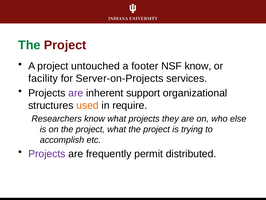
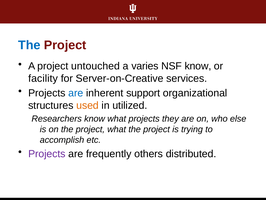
The at (29, 45) colour: green -> blue
footer: footer -> varies
Server-on-Projects: Server-on-Projects -> Server-on-Creative
are at (76, 93) colour: purple -> blue
require: require -> utilized
permit: permit -> others
